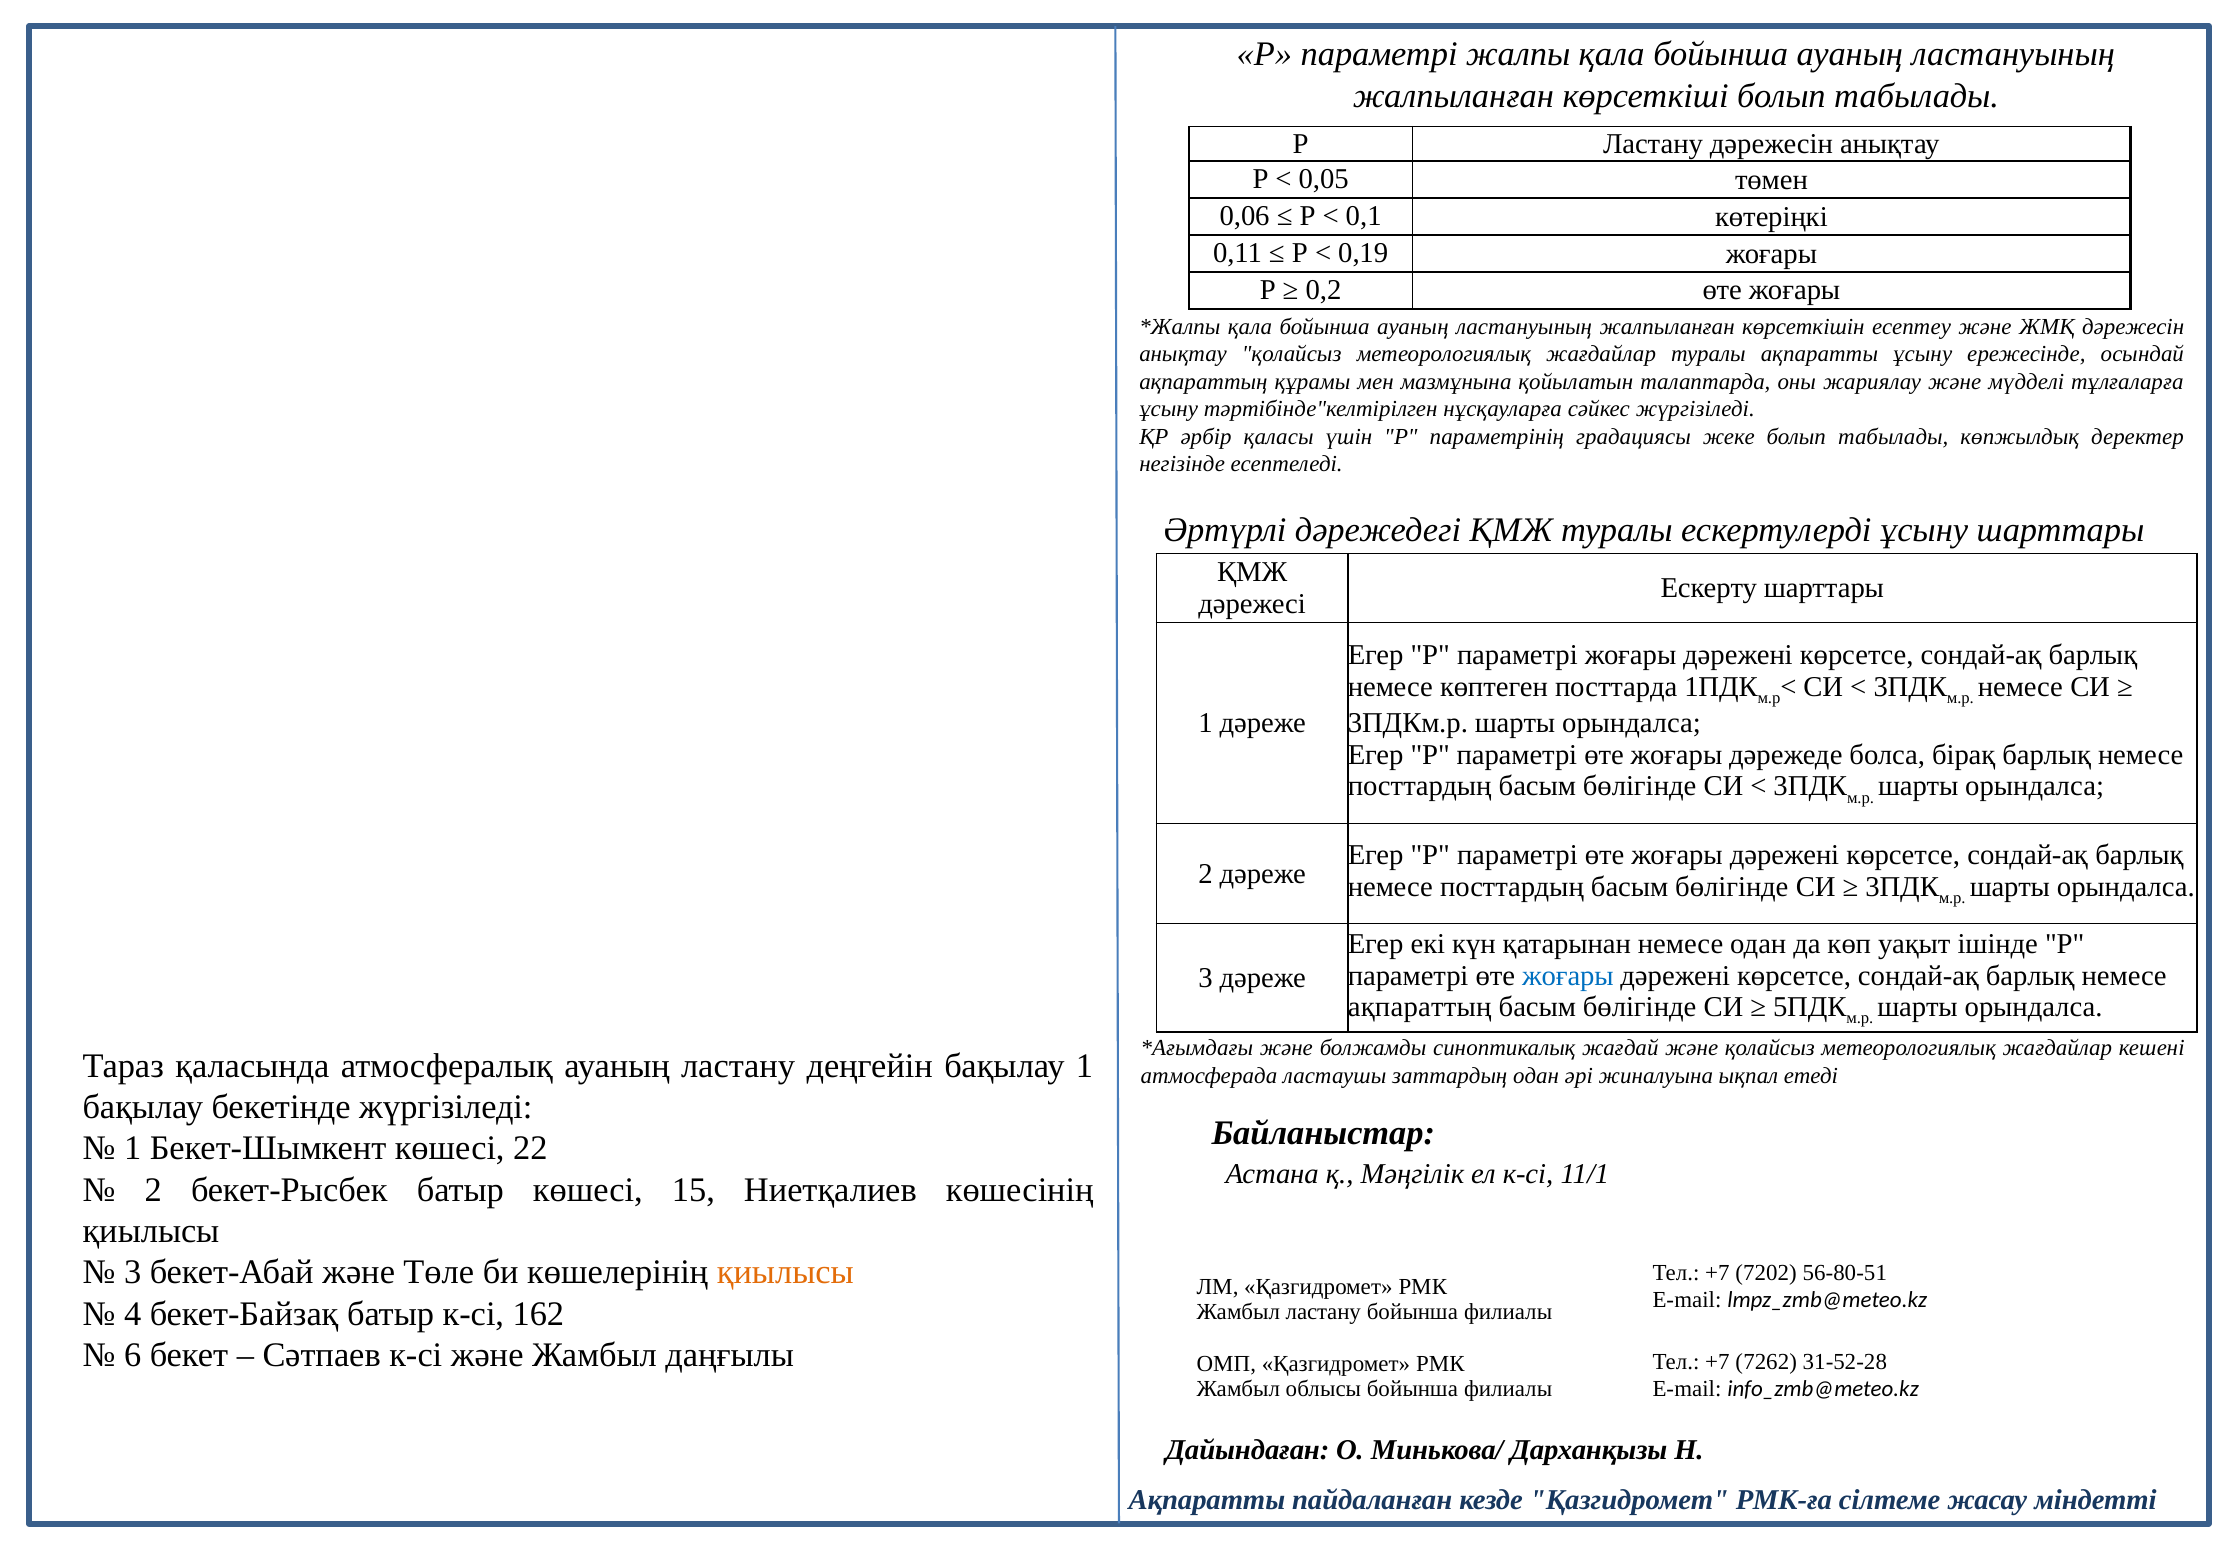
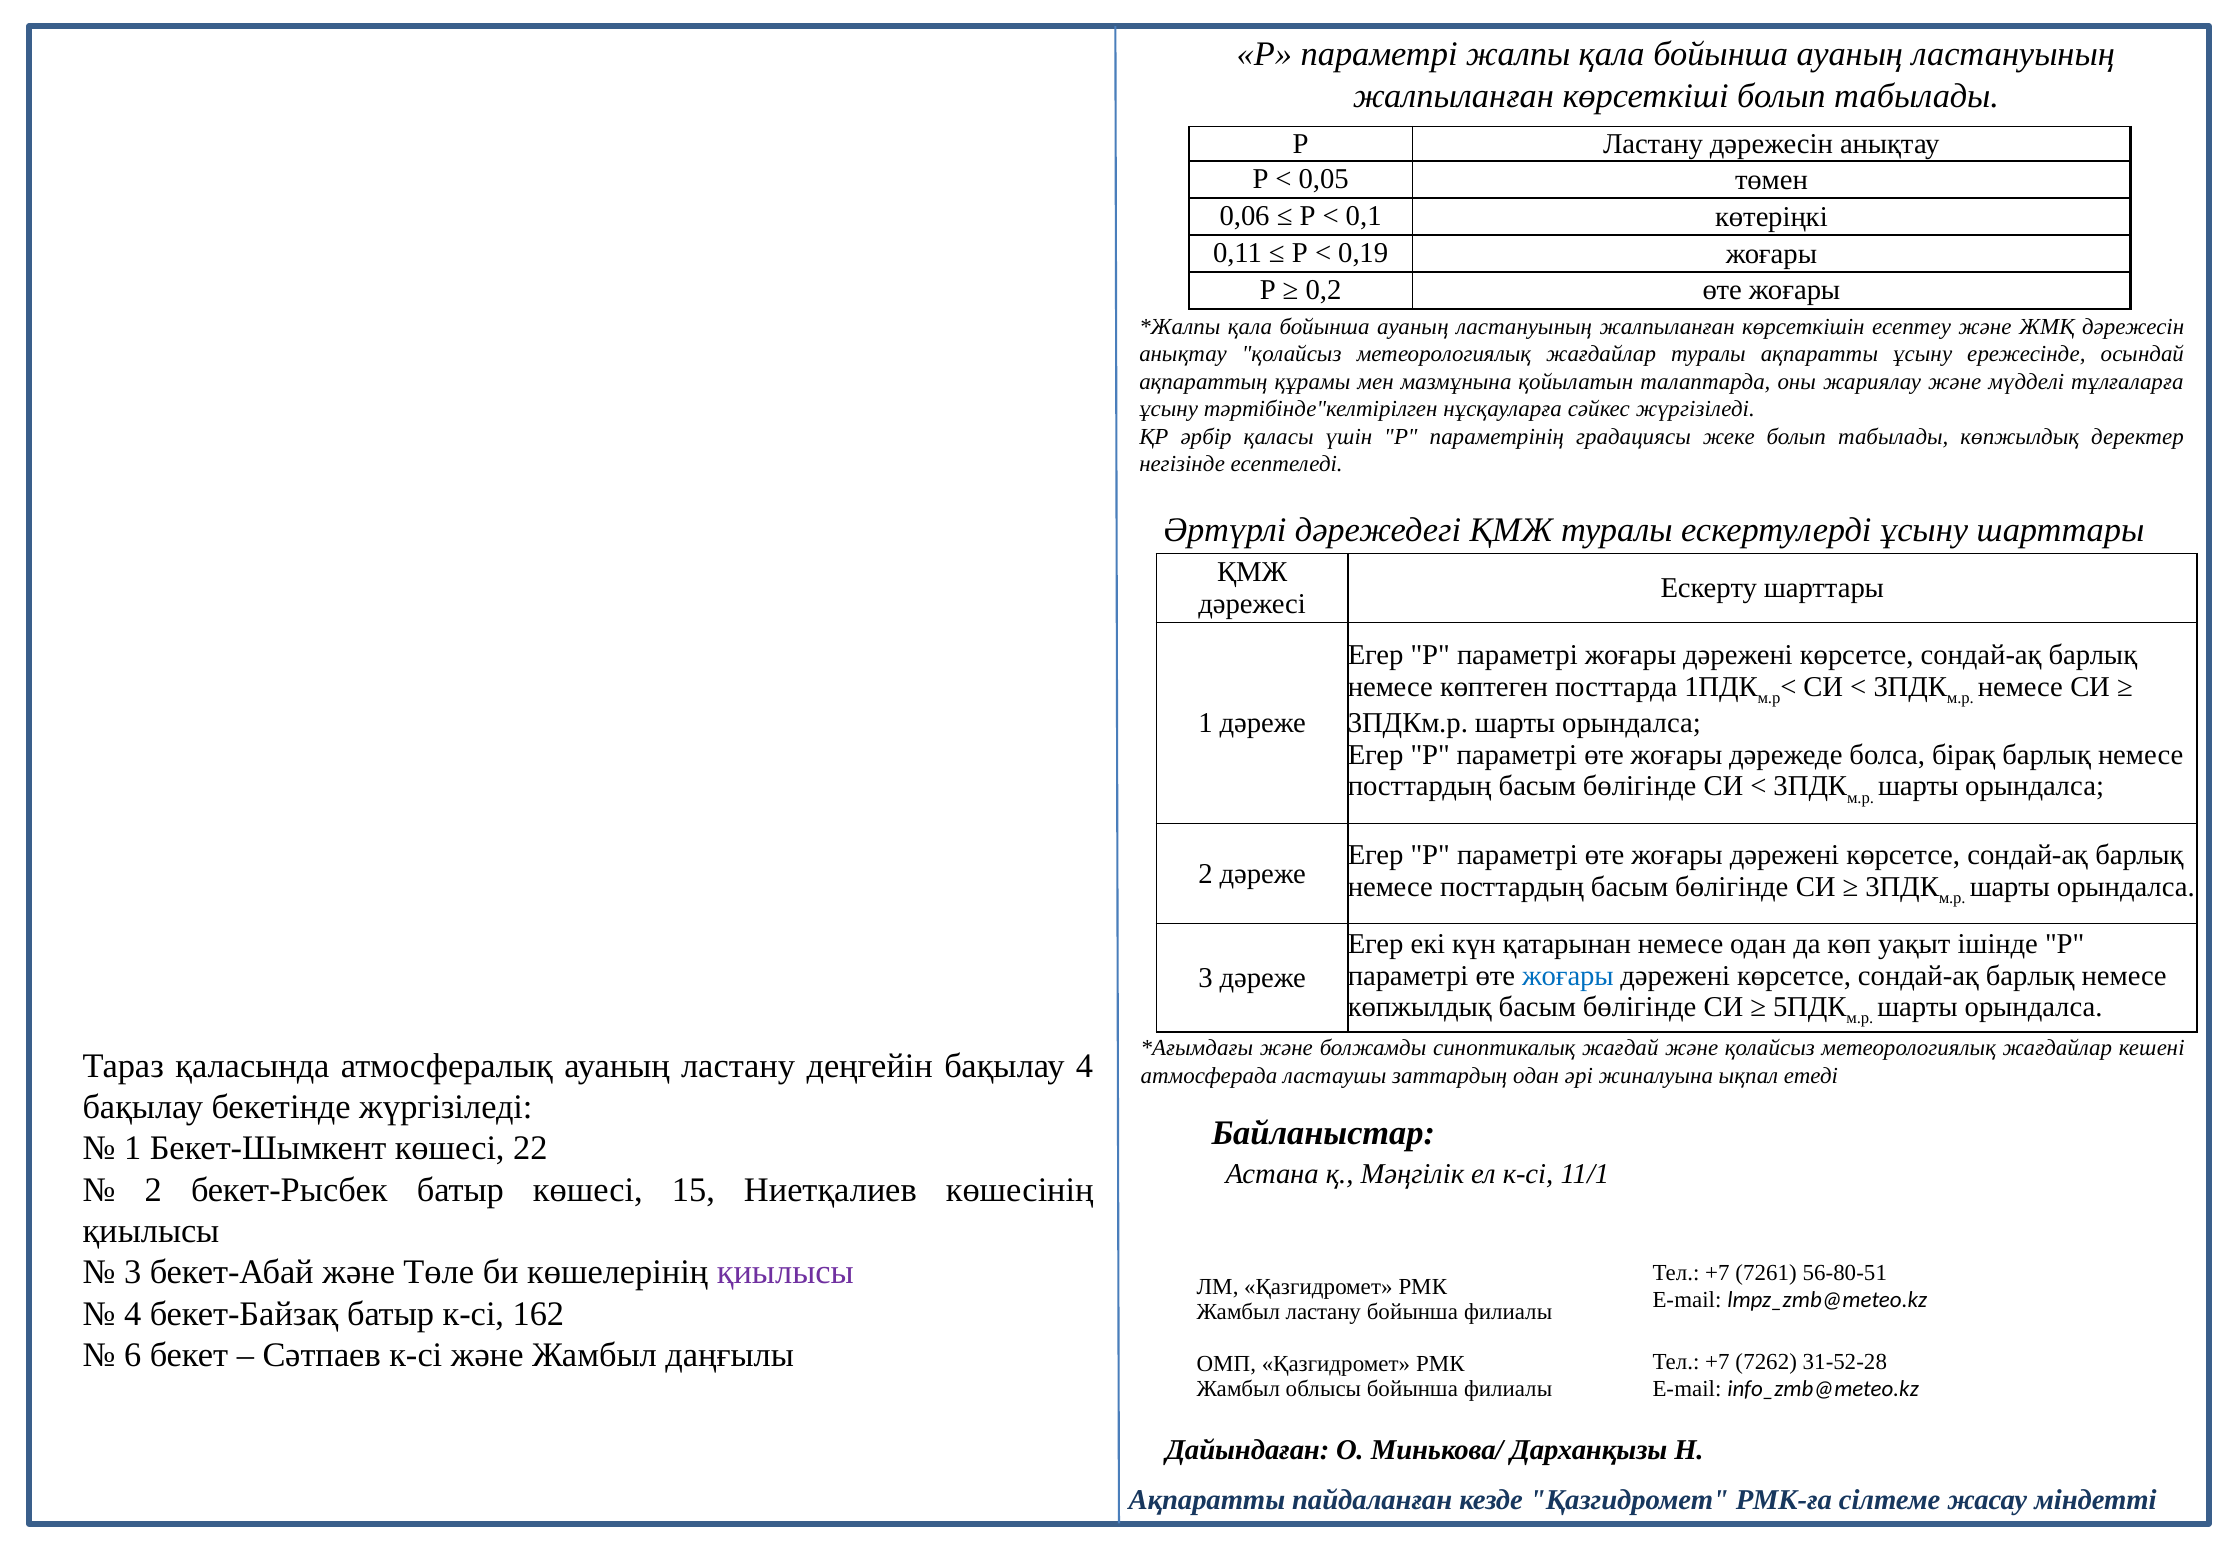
ақпараттың at (1420, 1007): ақпараттың -> көпжылдық
бақылау 1: 1 -> 4
қиылысы at (785, 1272) colour: orange -> purple
7202: 7202 -> 7261
